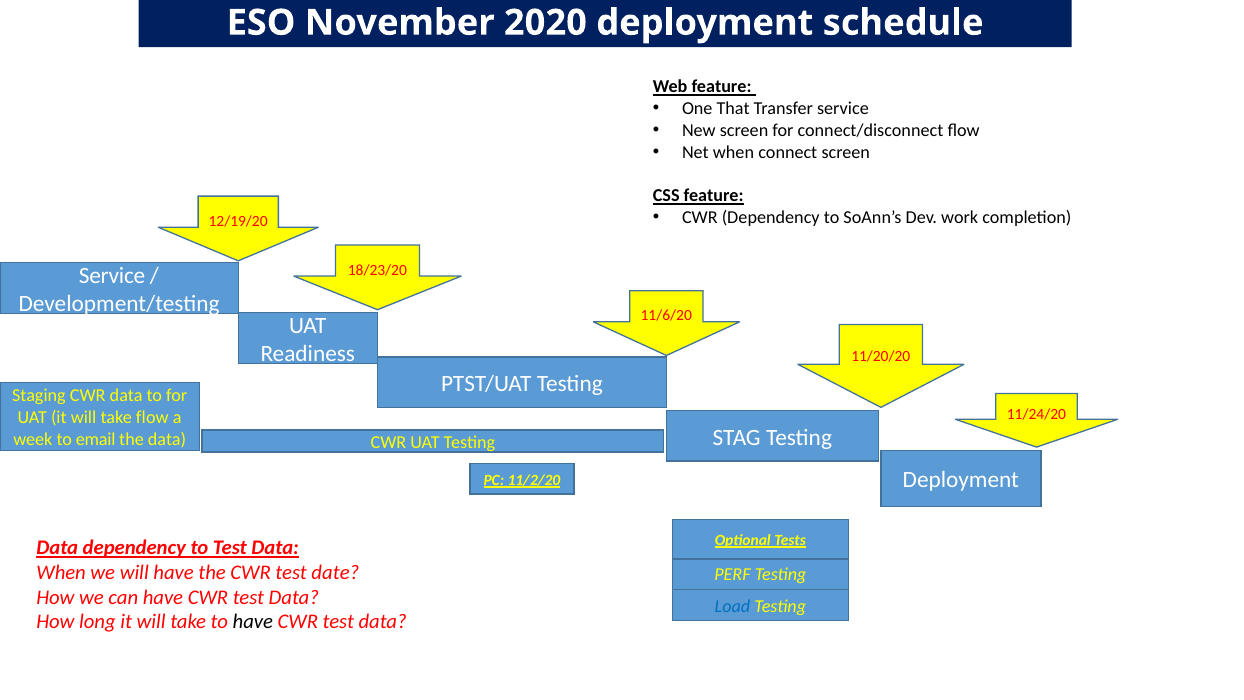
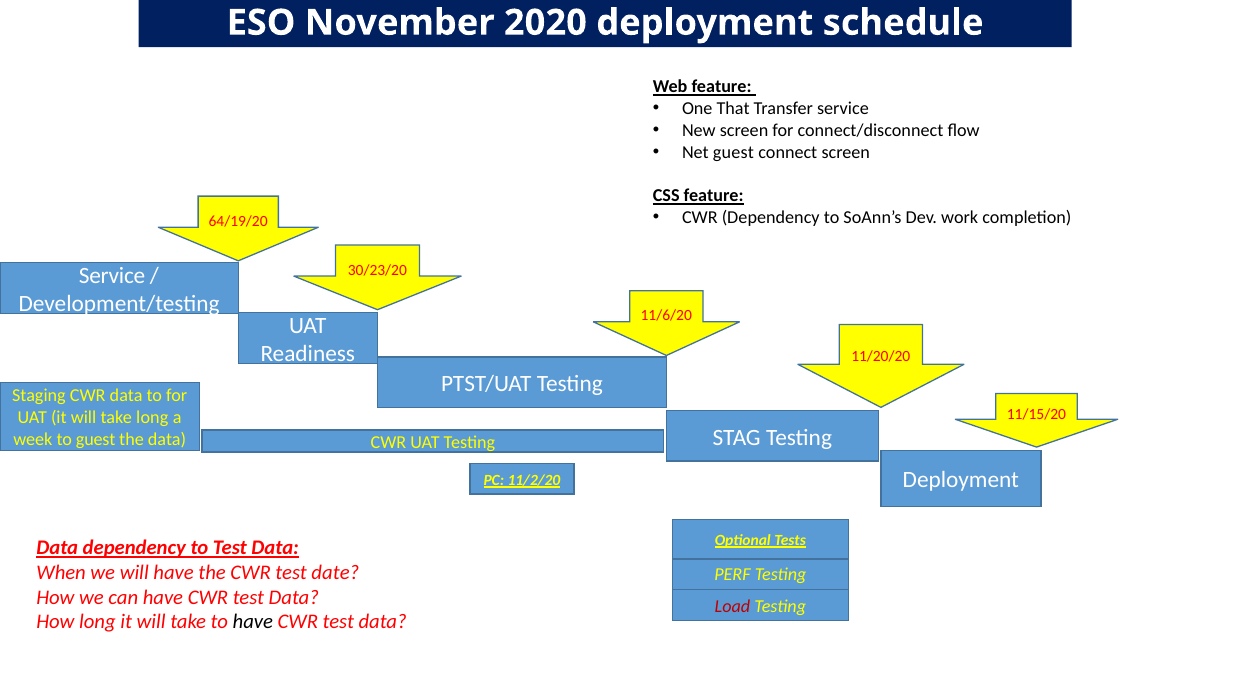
Net when: when -> guest
12/19/20: 12/19/20 -> 64/19/20
18/23/20: 18/23/20 -> 30/23/20
11/24/20: 11/24/20 -> 11/15/20
take flow: flow -> long
to email: email -> guest
Load colour: blue -> red
